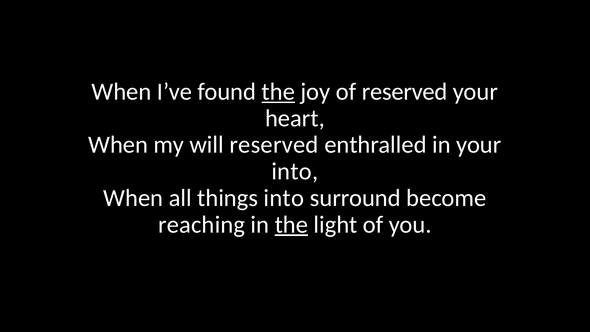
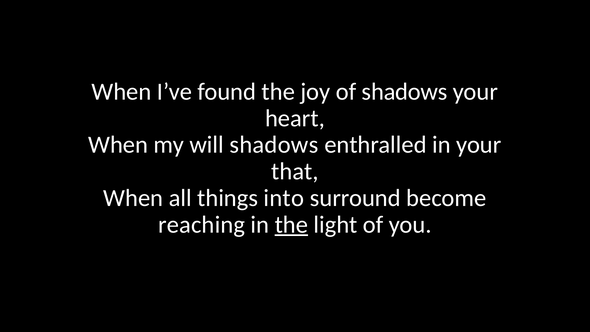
the at (278, 92) underline: present -> none
of reserved: reserved -> shadows
will reserved: reserved -> shadows
into at (295, 171): into -> that
